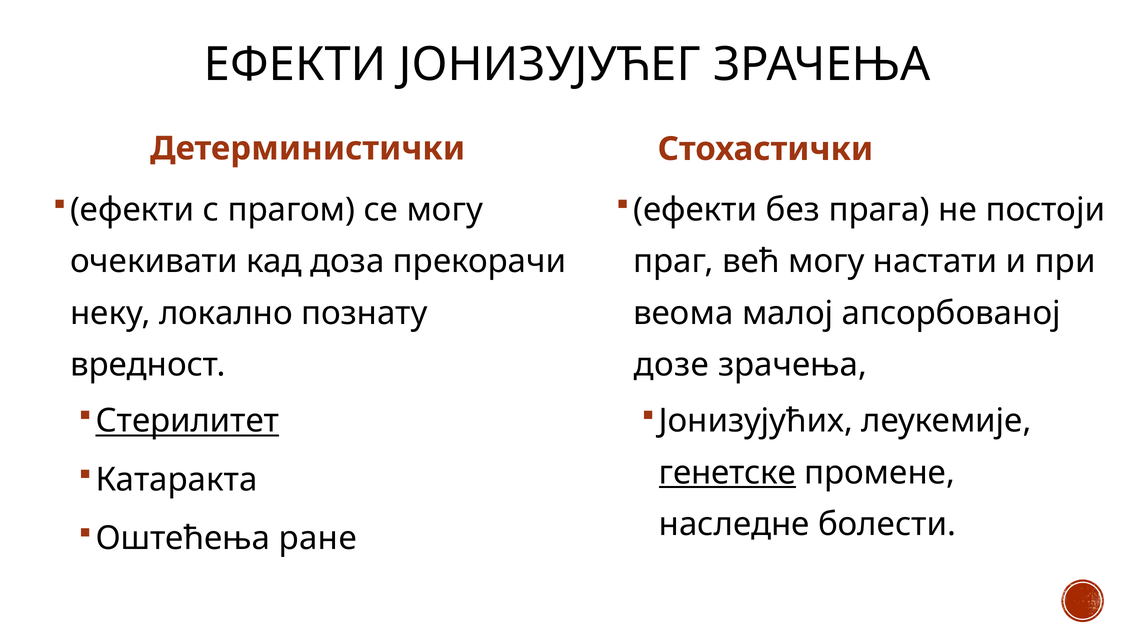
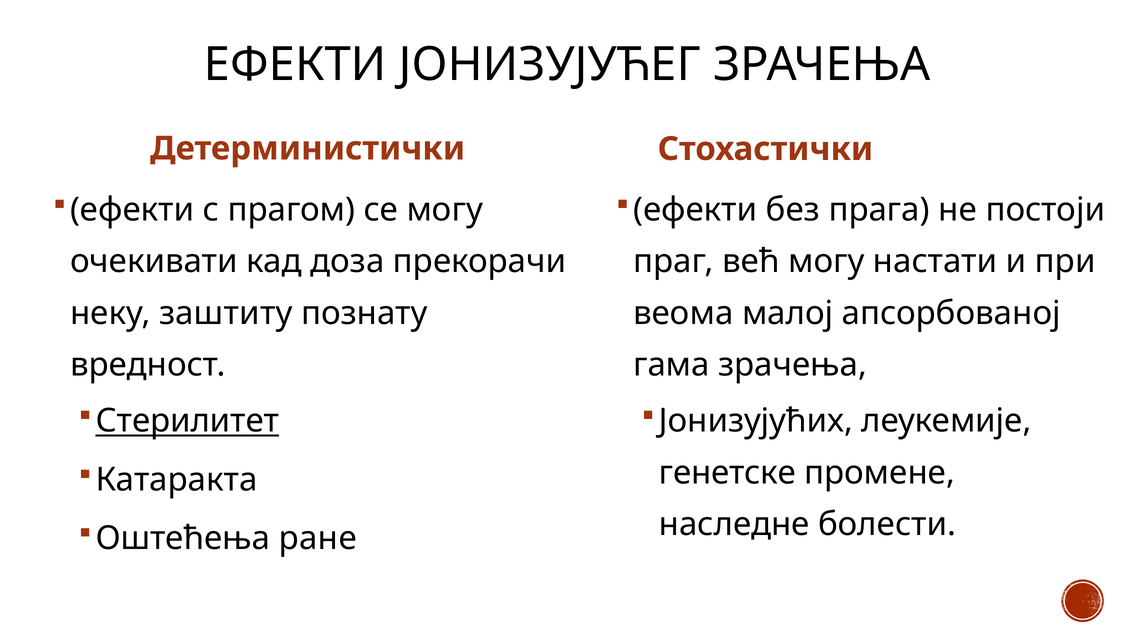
локално: локално -> заштиту
дозе: дозе -> гама
генетске underline: present -> none
